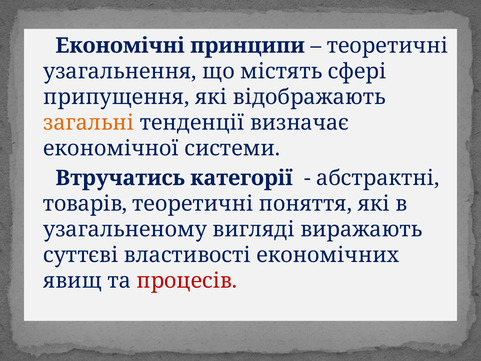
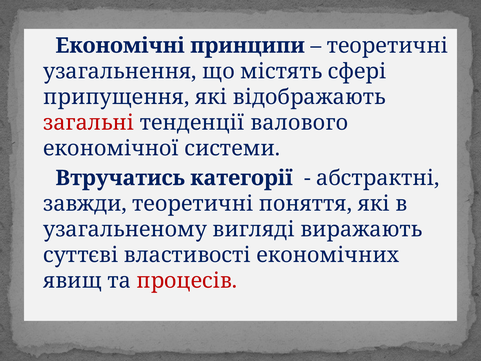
загальні colour: orange -> red
визначає: визначає -> валового
товарів: товарів -> завжди
